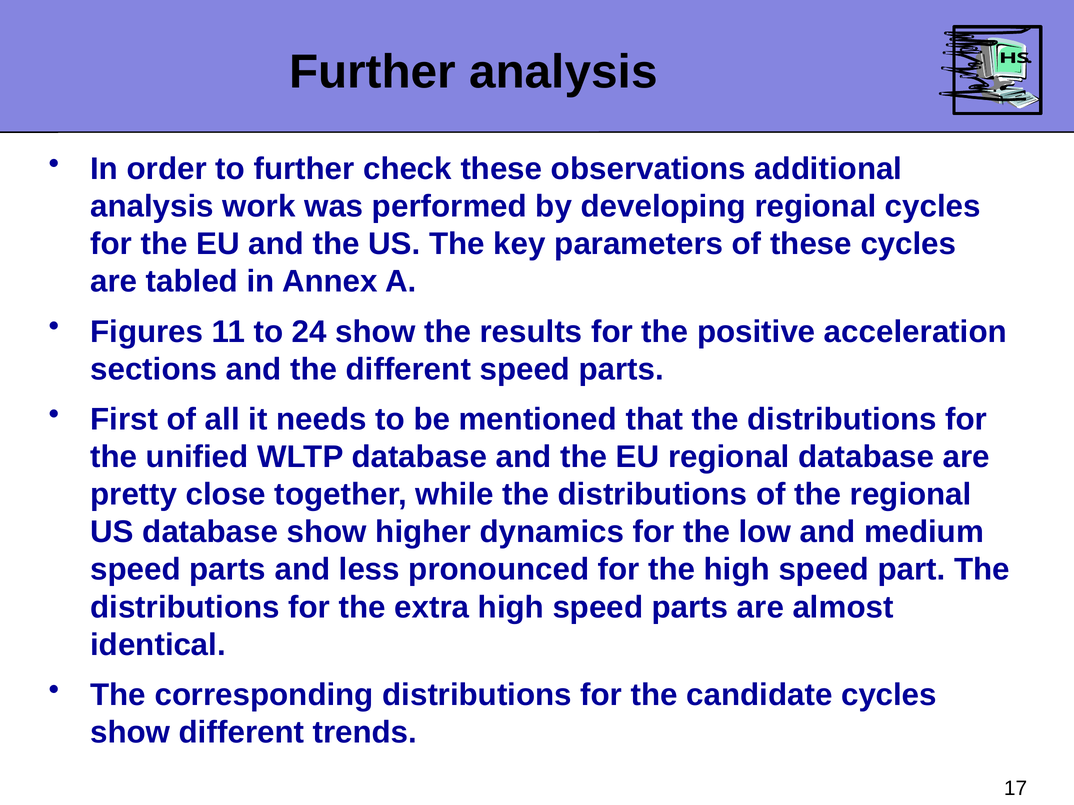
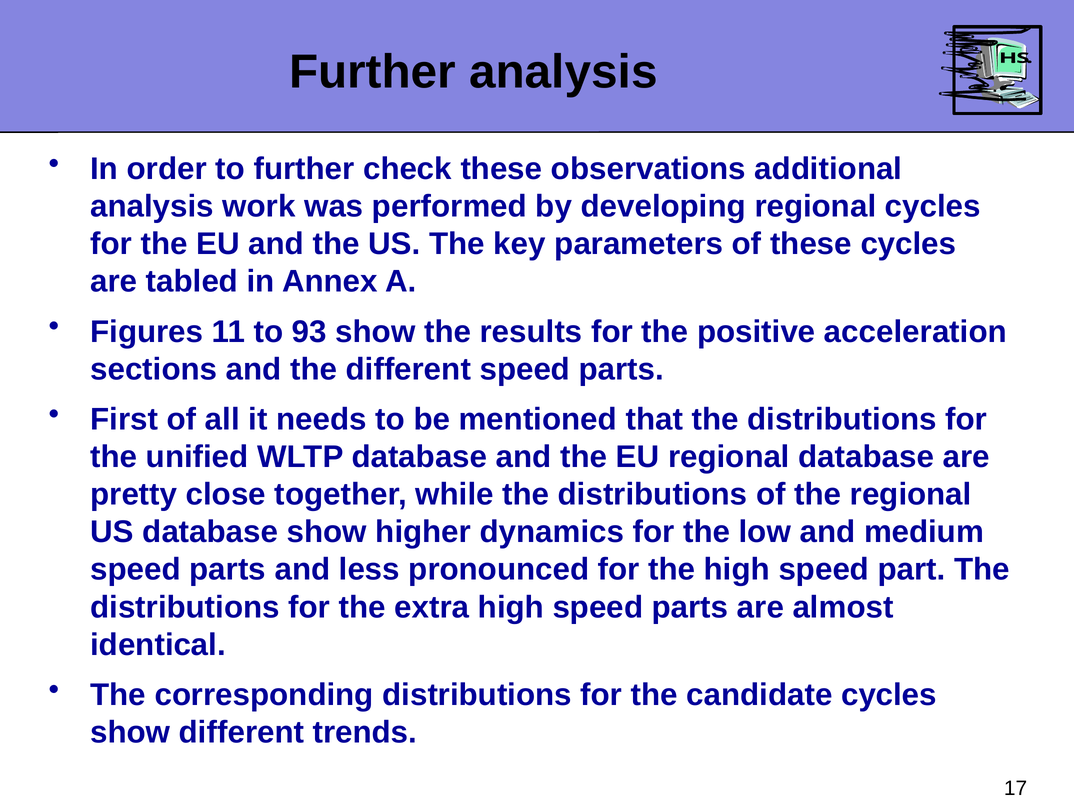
24: 24 -> 93
